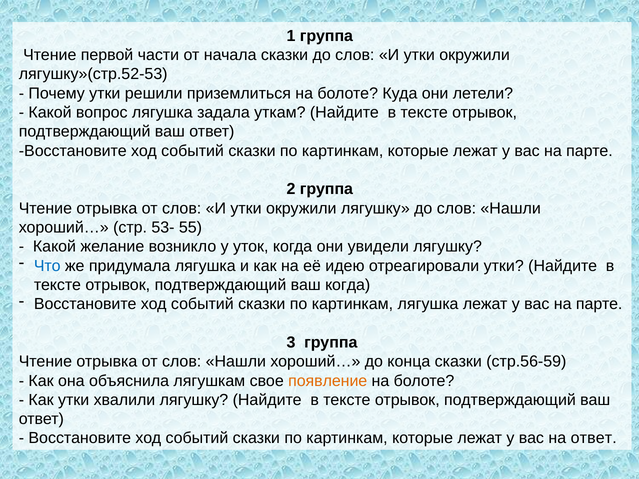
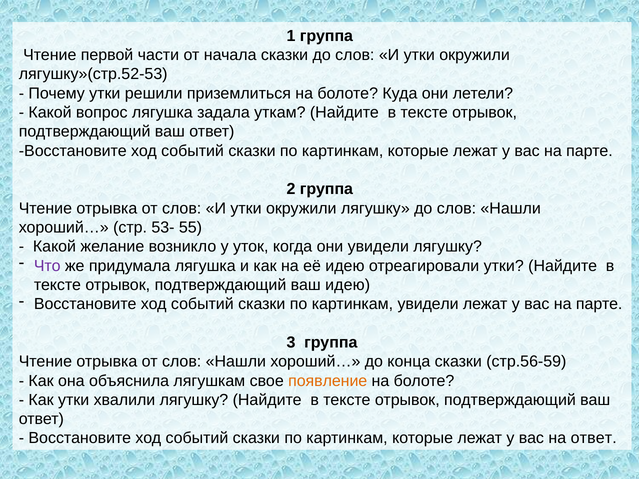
Что colour: blue -> purple
ваш когда: когда -> идею
картинкам лягушка: лягушка -> увидели
